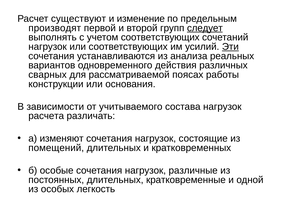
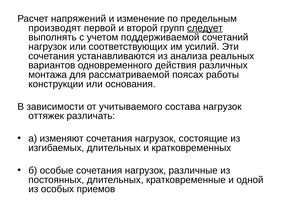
существуют: существуют -> напряжений
учетом соответствующих: соответствующих -> поддерживаемой
Эти underline: present -> none
сварных: сварных -> монтажа
расчета: расчета -> оттяжек
помещений: помещений -> изгибаемых
легкость: легкость -> приемов
